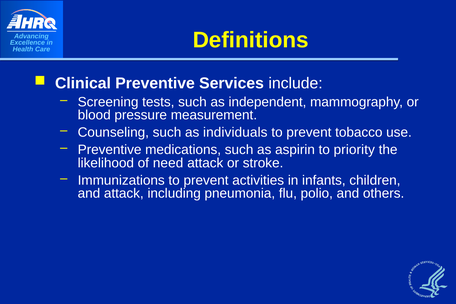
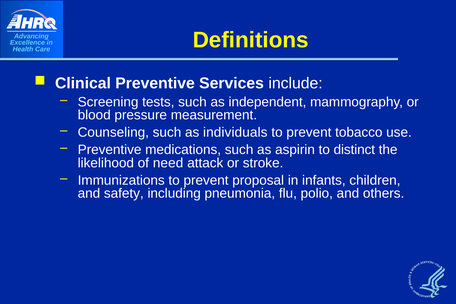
priority: priority -> distinct
activities: activities -> proposal
and attack: attack -> safety
